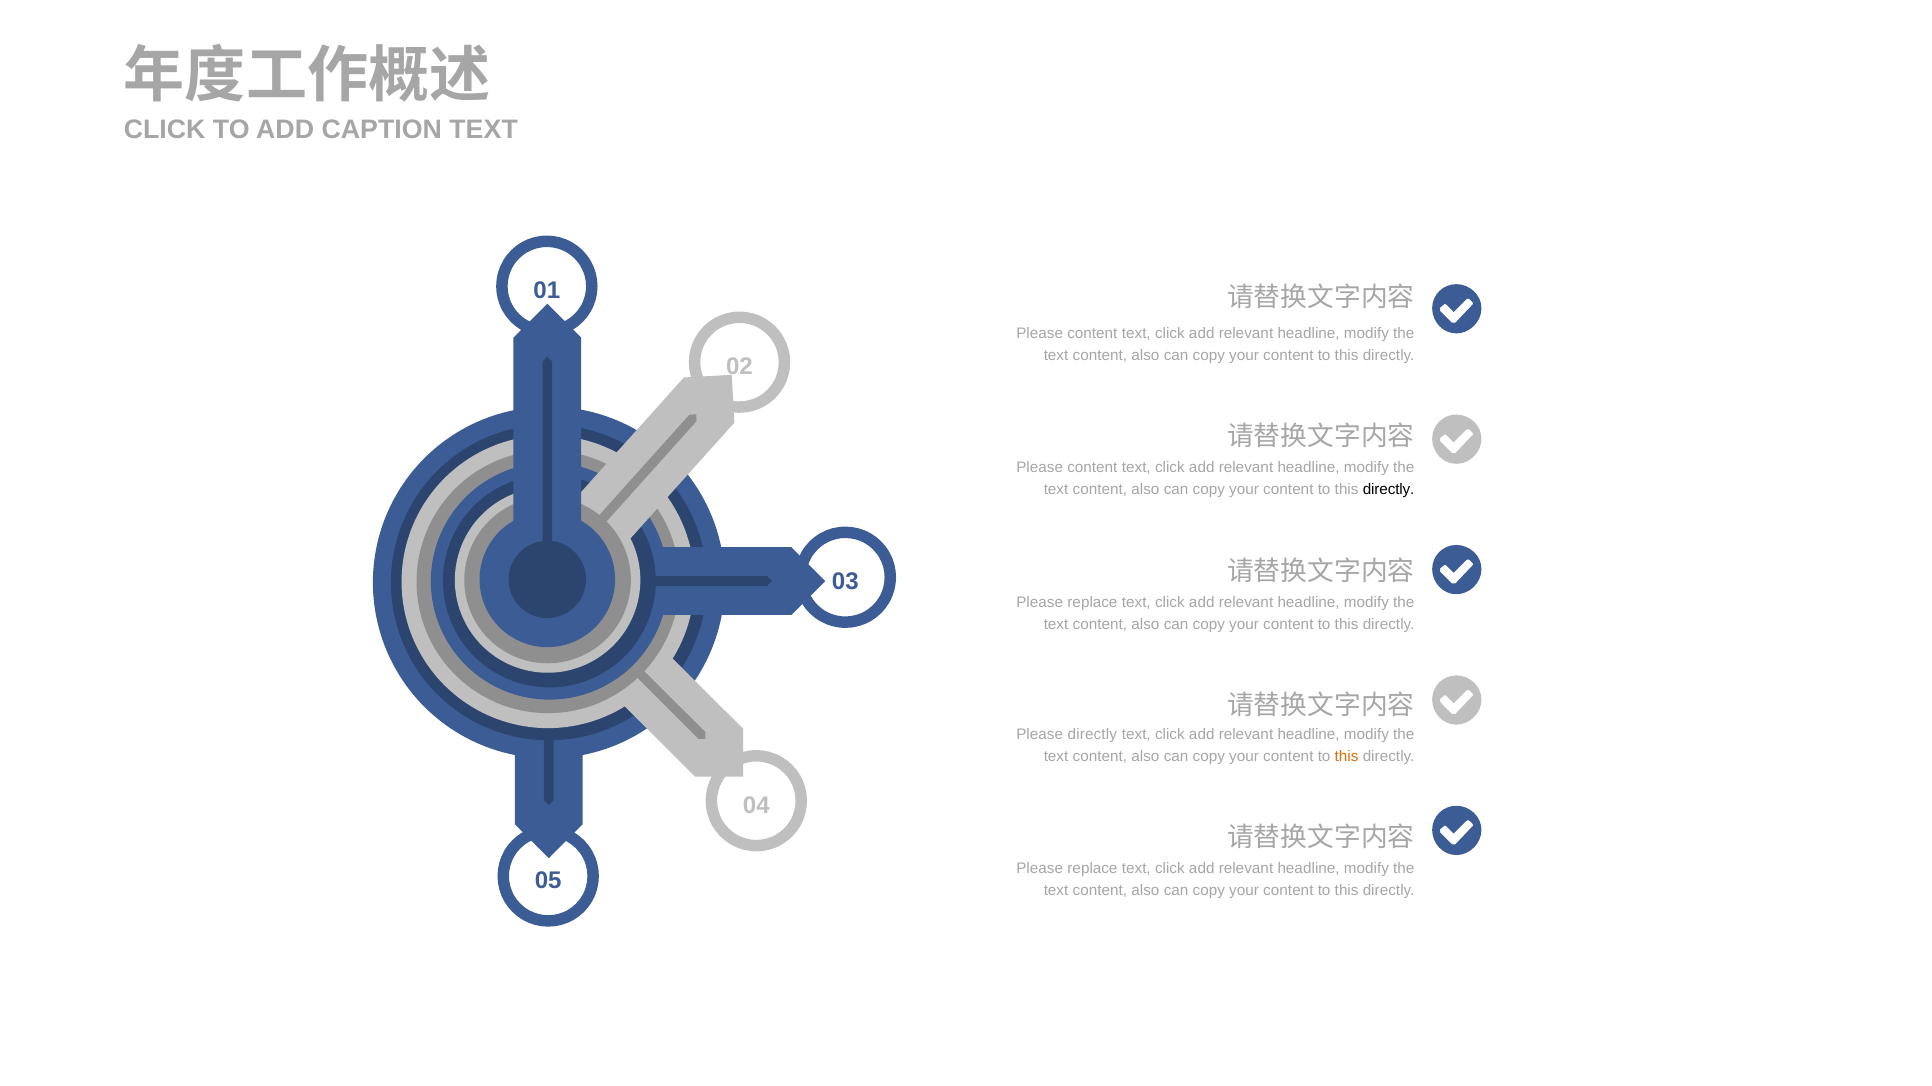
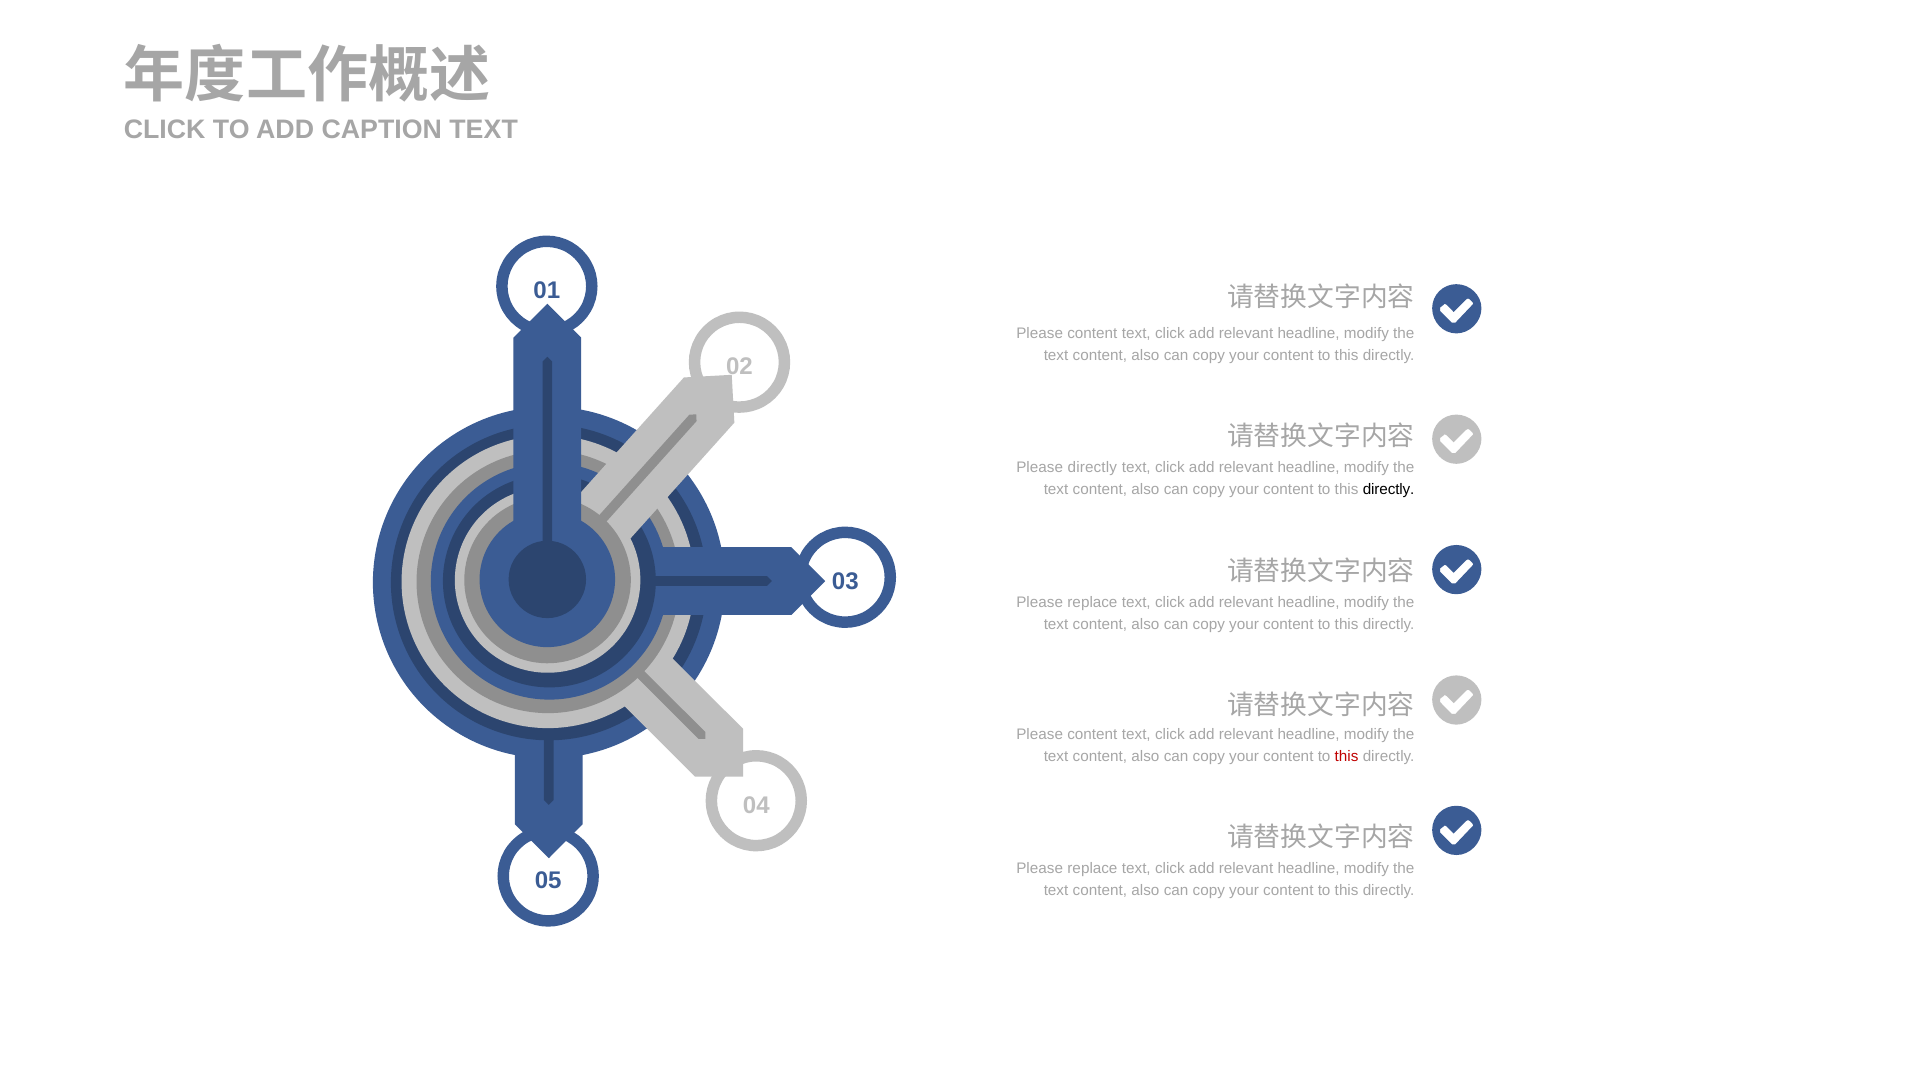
content at (1092, 468): content -> directly
directly at (1092, 735): directly -> content
this at (1347, 757) colour: orange -> red
